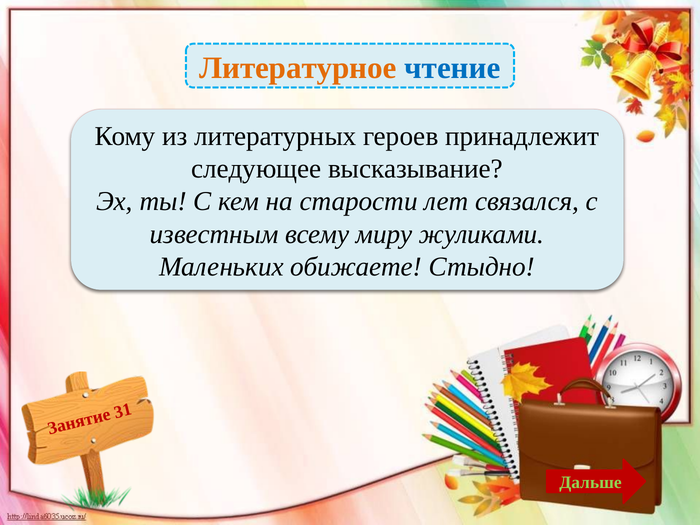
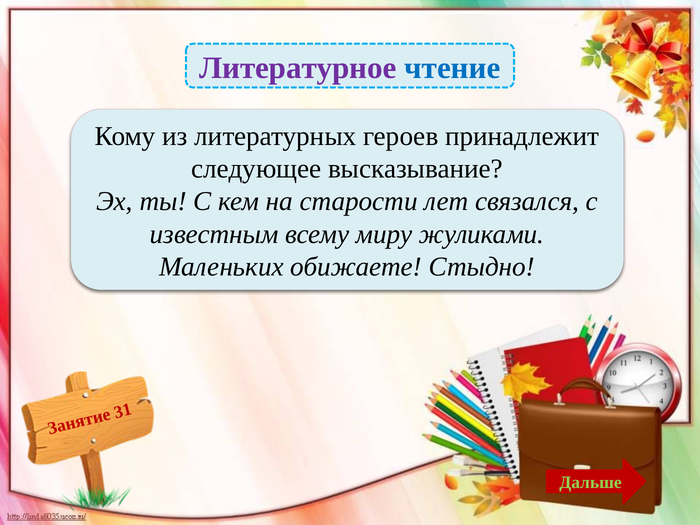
Литературное colour: orange -> purple
